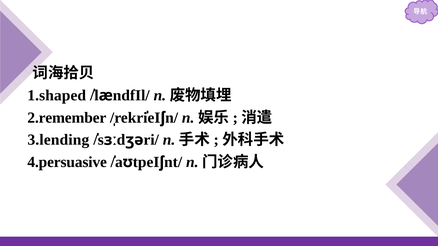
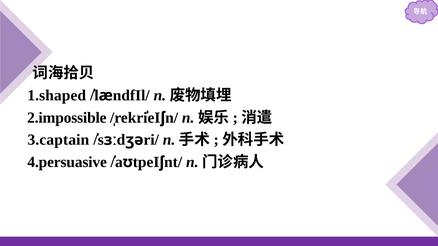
2.remember: 2.remember -> 2.impossible
3.lending: 3.lending -> 3.captain
